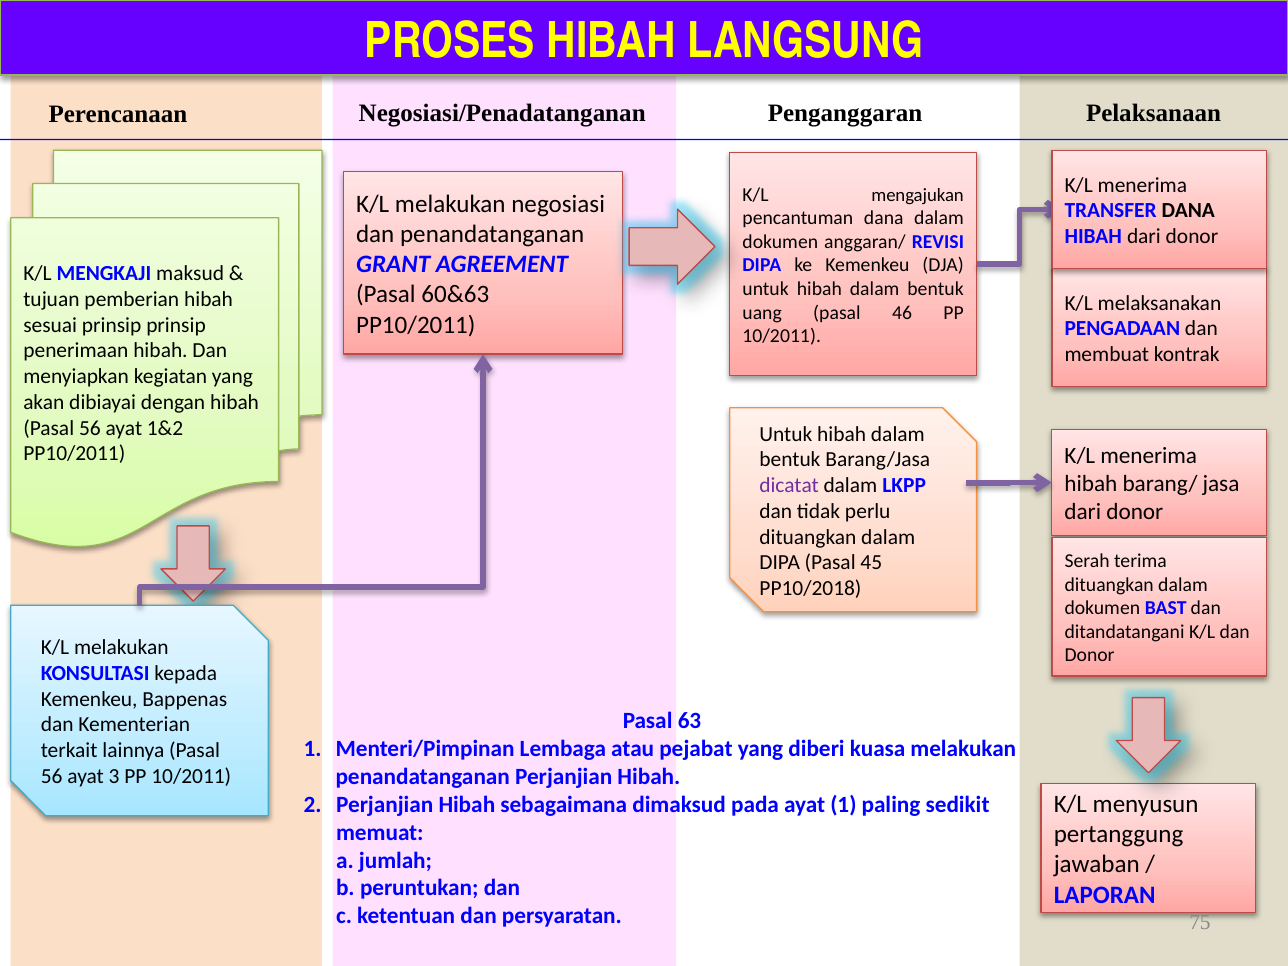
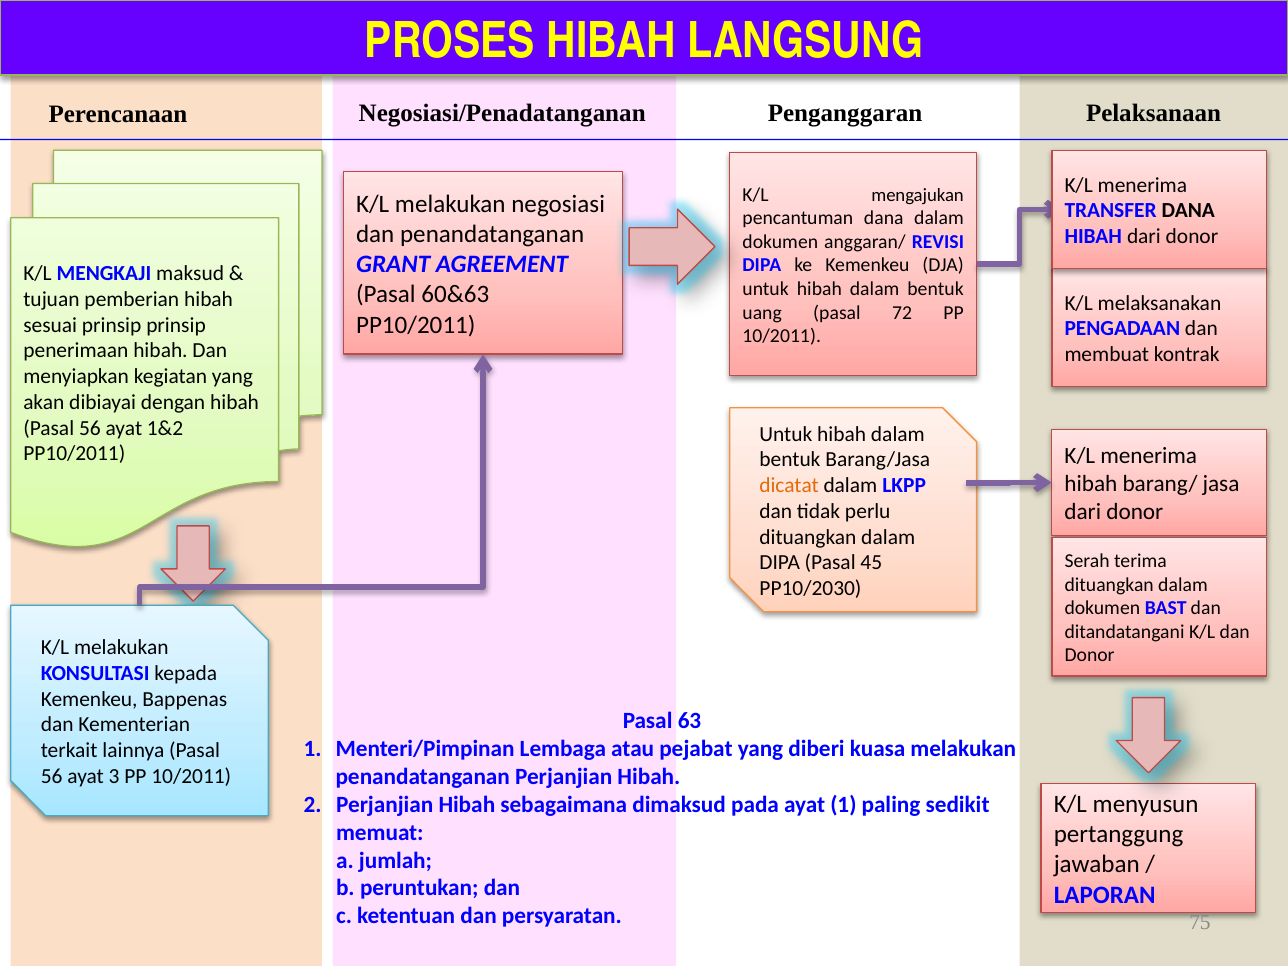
46: 46 -> 72
dicatat colour: purple -> orange
PP10/2018: PP10/2018 -> PP10/2030
